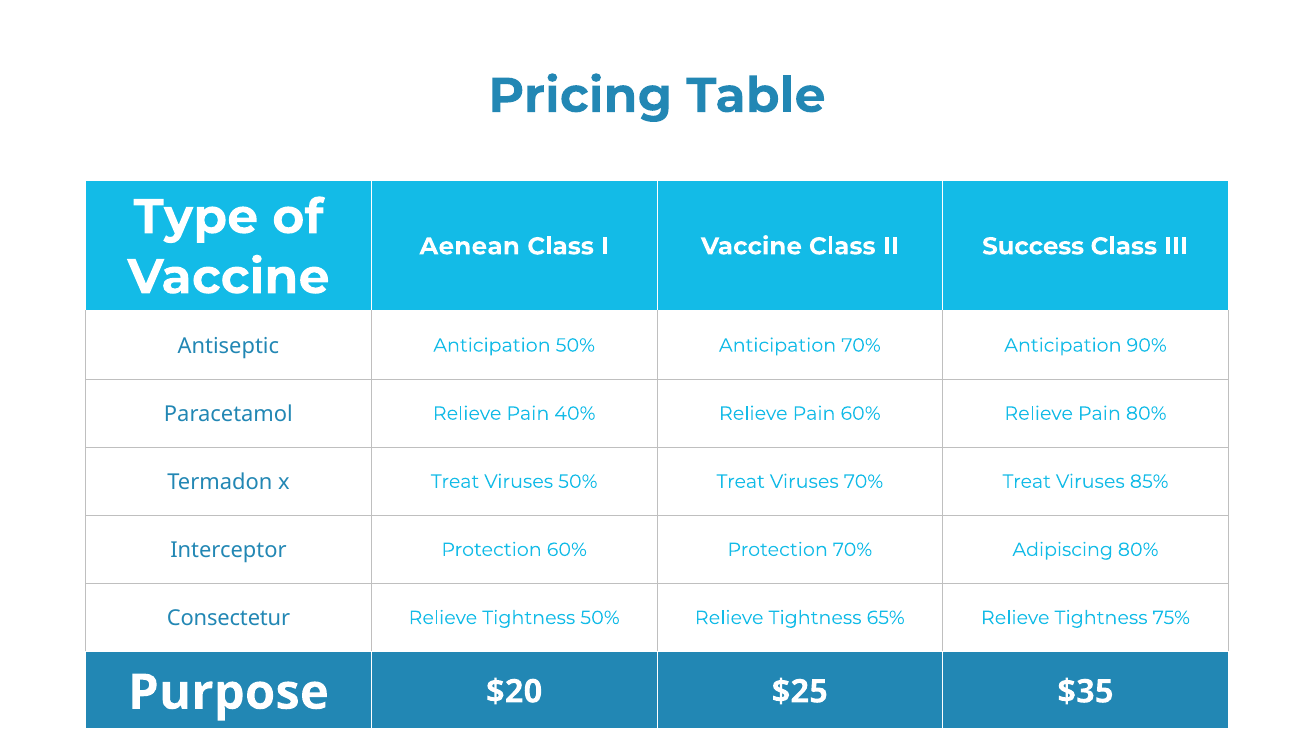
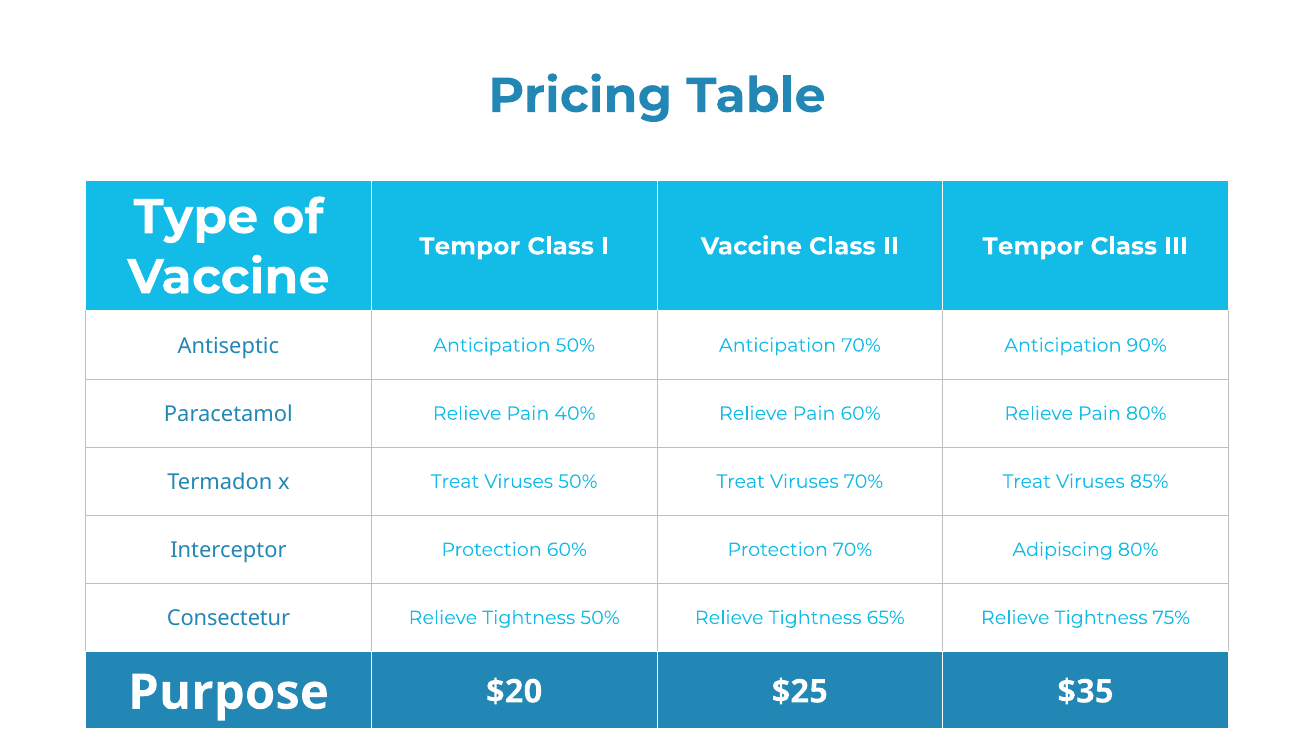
Aenean at (470, 246): Aenean -> Tempor
II Success: Success -> Tempor
